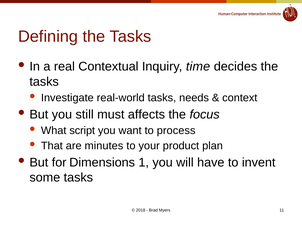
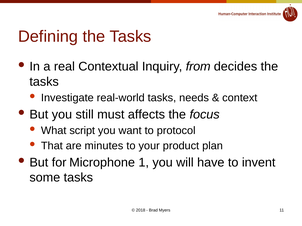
time: time -> from
process: process -> protocol
Dimensions: Dimensions -> Microphone
